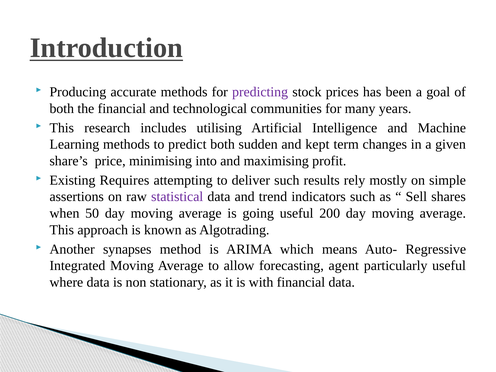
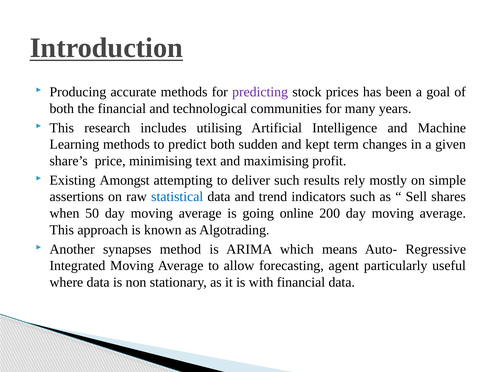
into: into -> text
Requires: Requires -> Amongst
statistical colour: purple -> blue
going useful: useful -> online
